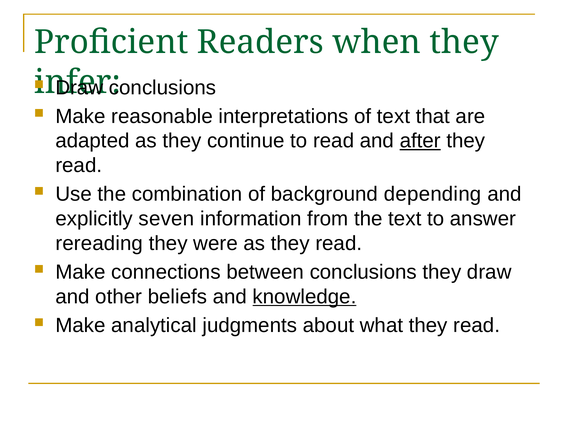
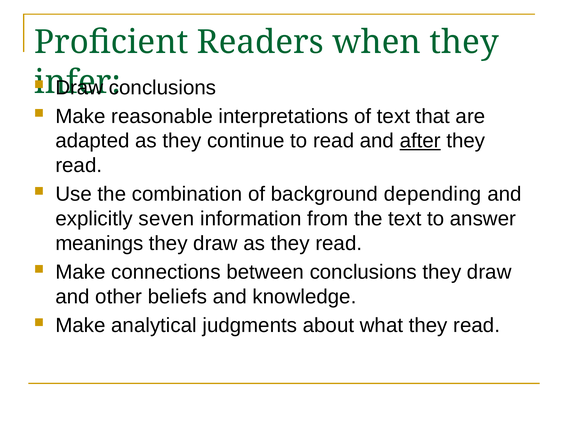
rereading: rereading -> meanings
were at (216, 243): were -> draw
knowledge underline: present -> none
